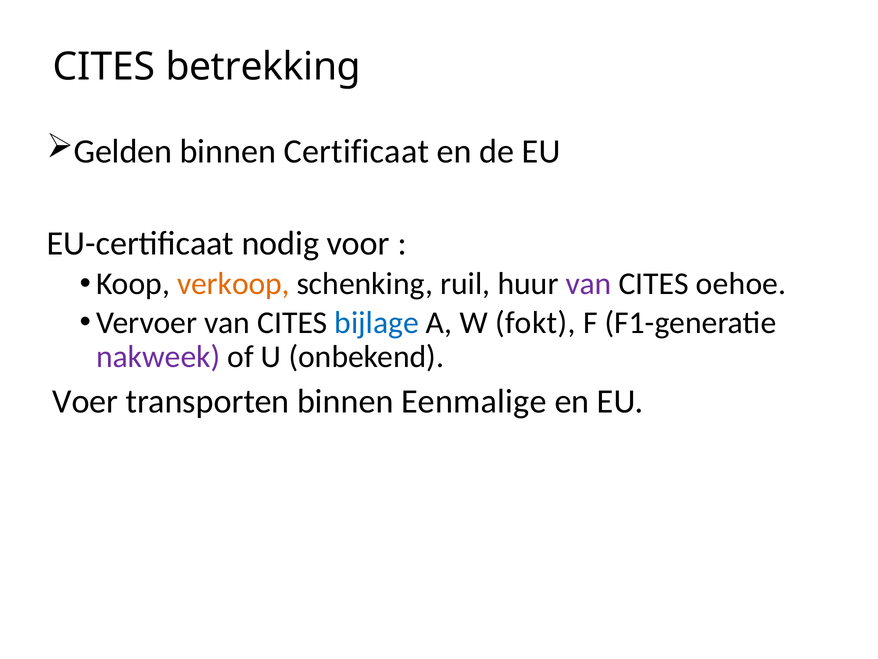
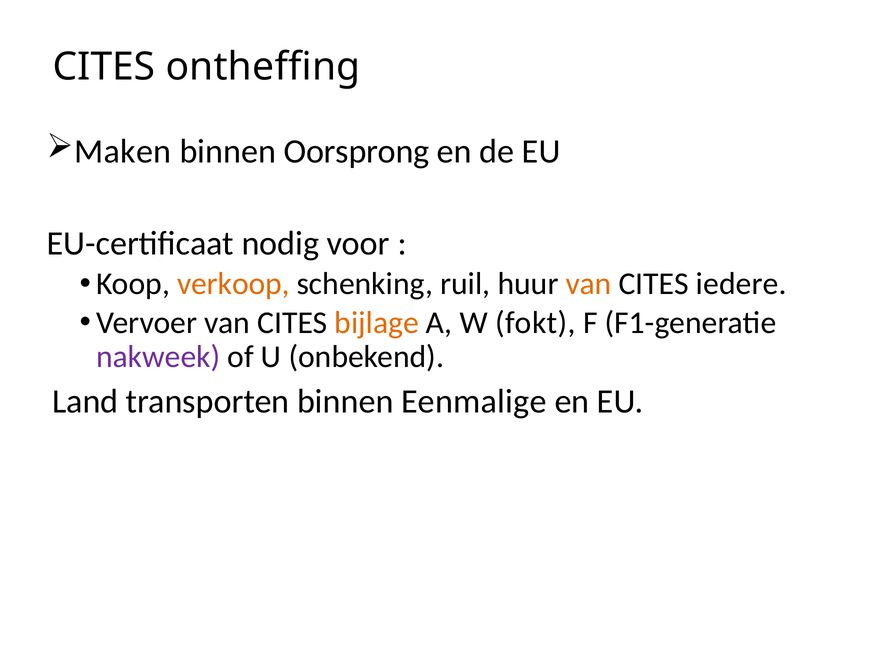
betrekking: betrekking -> ontheffing
Gelden: Gelden -> Maken
Certificaat: Certificaat -> Oorsprong
van at (589, 284) colour: purple -> orange
oehoe: oehoe -> iedere
bijlage colour: blue -> orange
Voer: Voer -> Land
